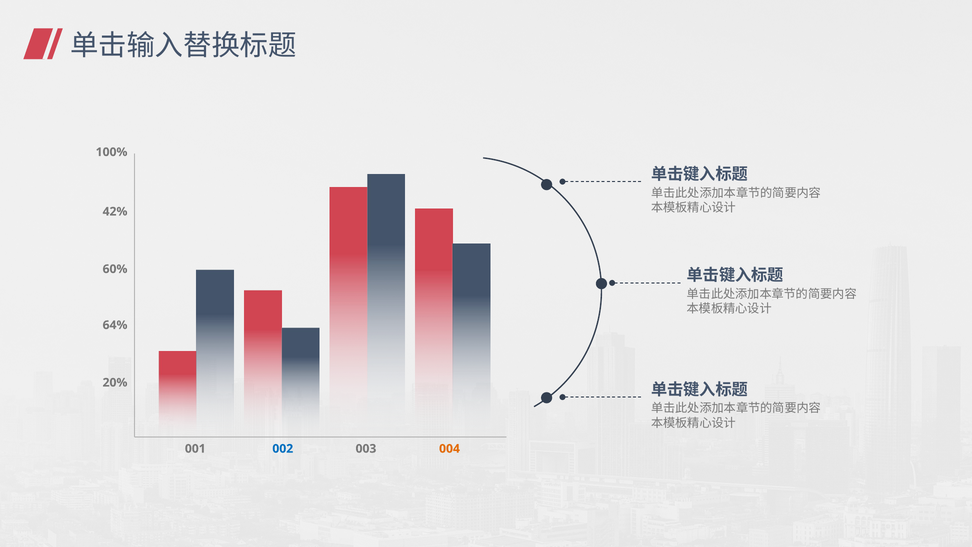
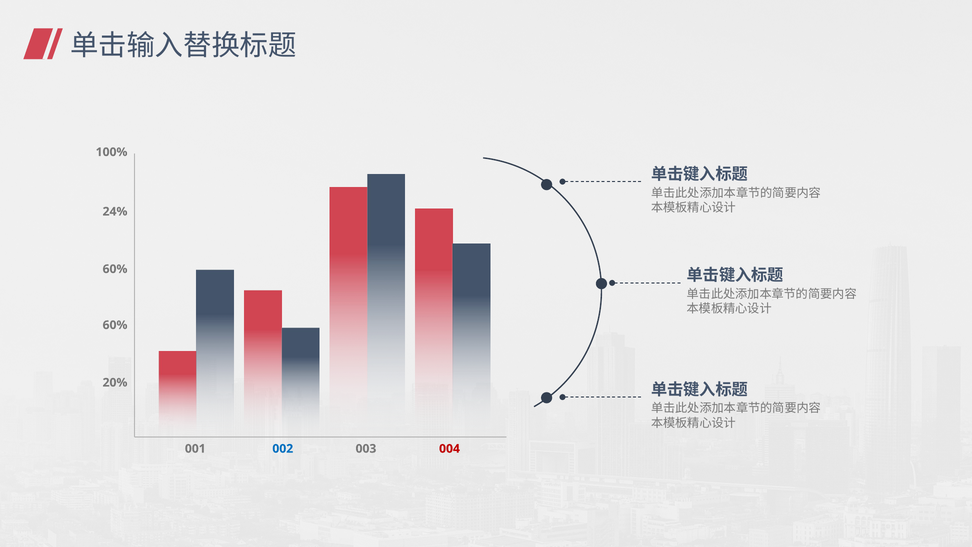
42%: 42% -> 24%
64% at (115, 325): 64% -> 60%
004 colour: orange -> red
